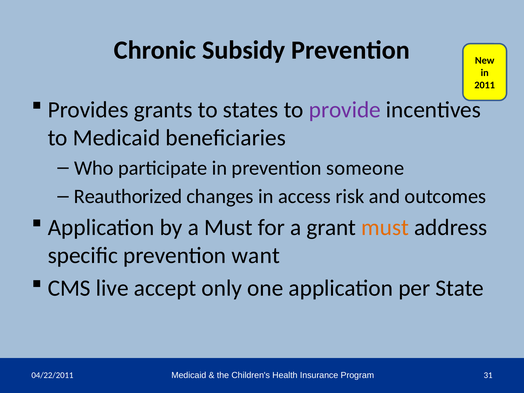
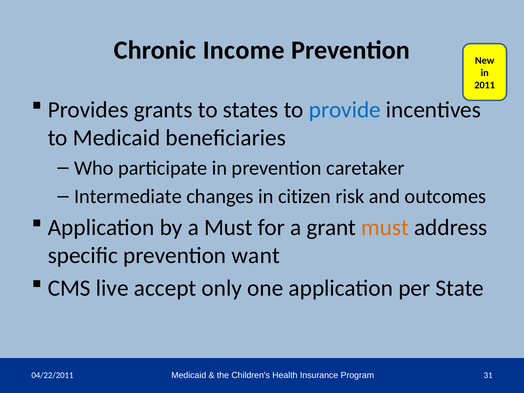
Subsidy: Subsidy -> Income
provide colour: purple -> blue
someone: someone -> caretaker
Reauthorized: Reauthorized -> Intermediate
access: access -> citizen
